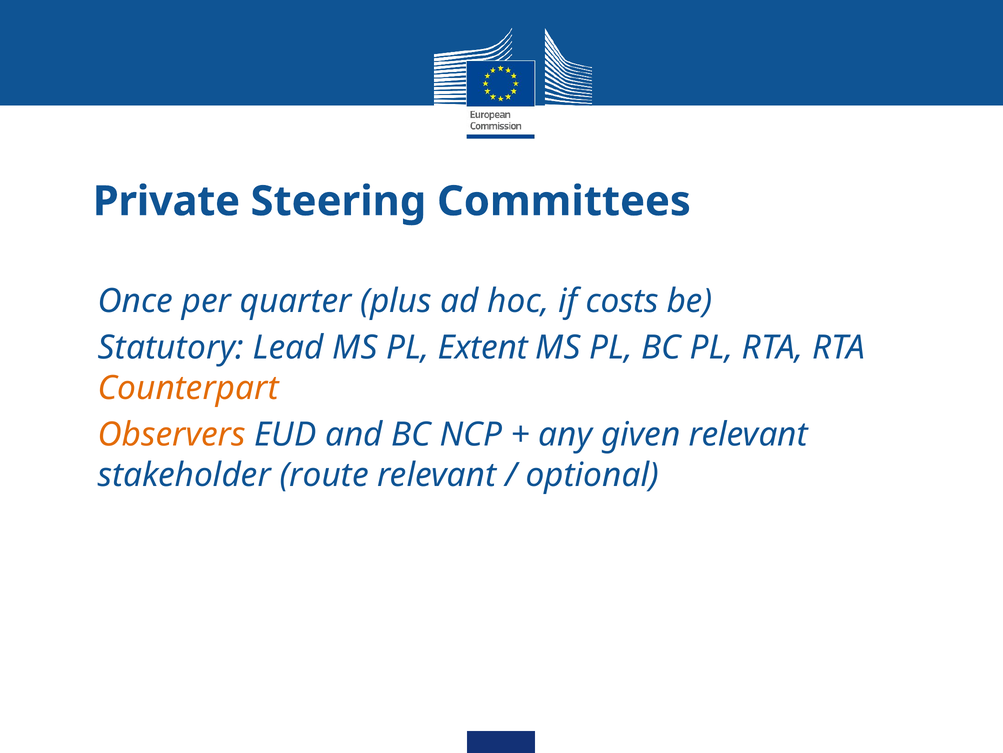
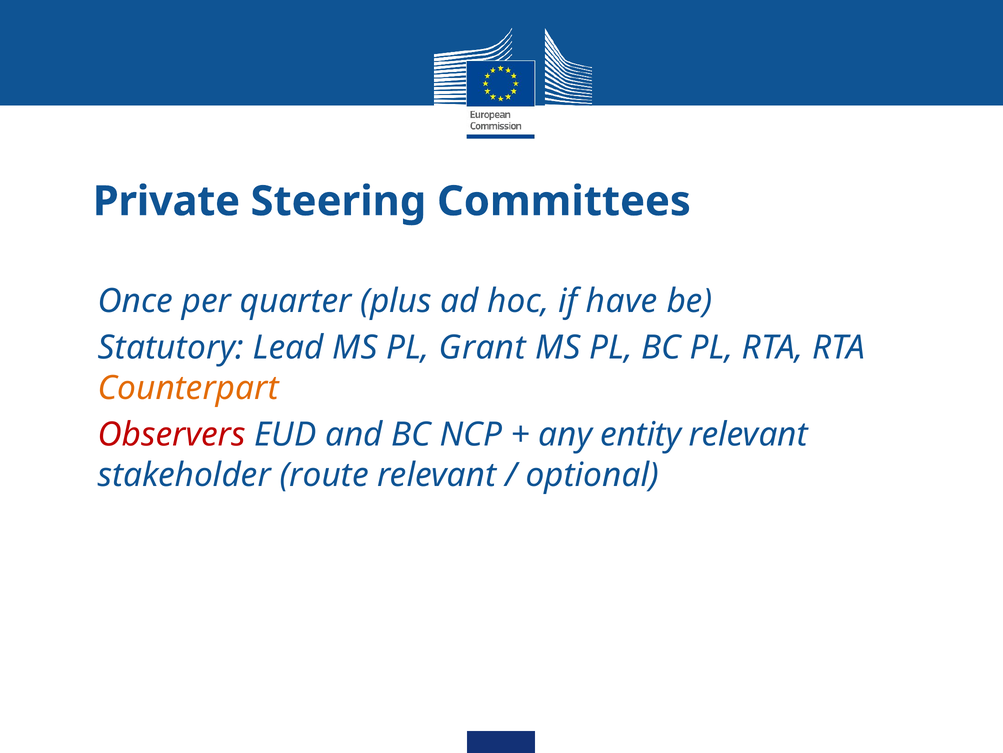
costs: costs -> have
Extent: Extent -> Grant
Observers colour: orange -> red
given: given -> entity
